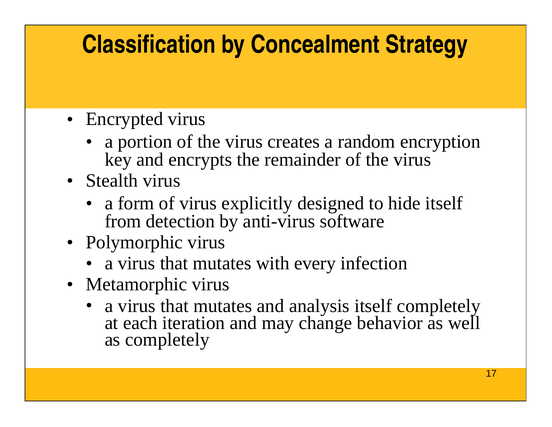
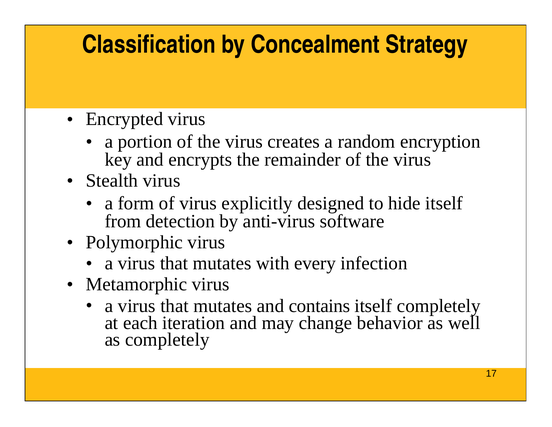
analysis: analysis -> contains
